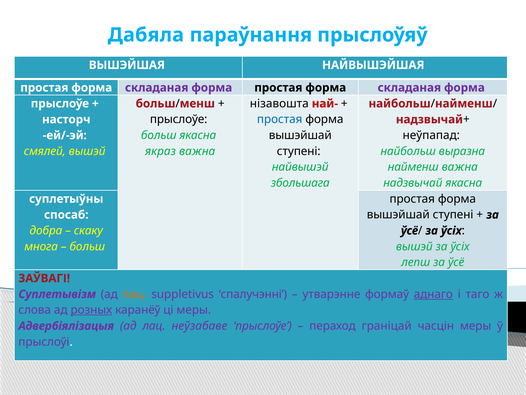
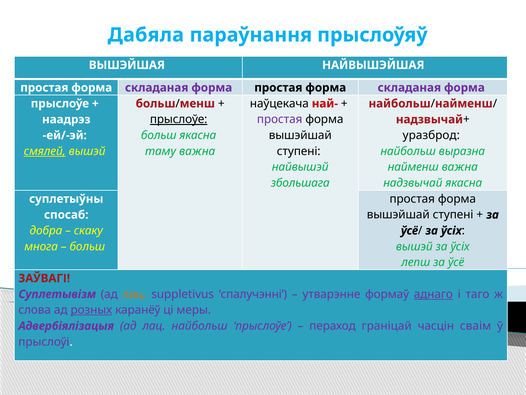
нізавошта: нізавошта -> наўцекача
прыслоўе at (179, 119) underline: none -> present
простая at (280, 119) colour: blue -> purple
насторч: насторч -> наадрэз
неўпапад: неўпапад -> уразброд
смялей underline: none -> present
якраз: якраз -> таму
лац неўзабаве: неўзабаве -> найбольш
часцін меры: меры -> сваім
